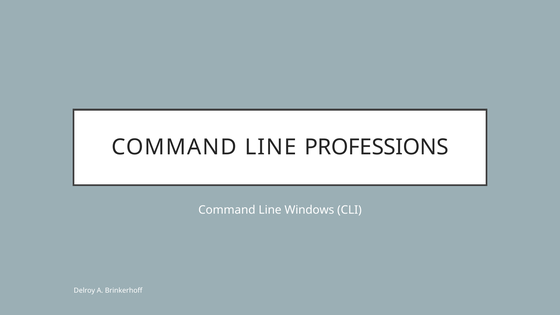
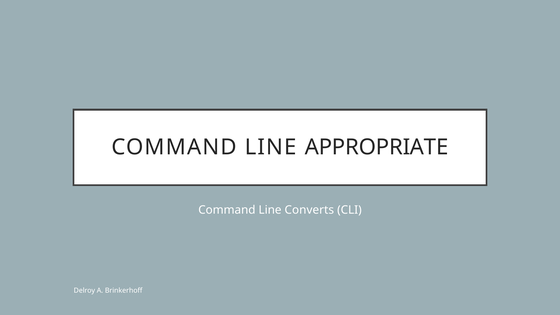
PROFESSIONS: PROFESSIONS -> APPROPRIATE
Windows: Windows -> Converts
